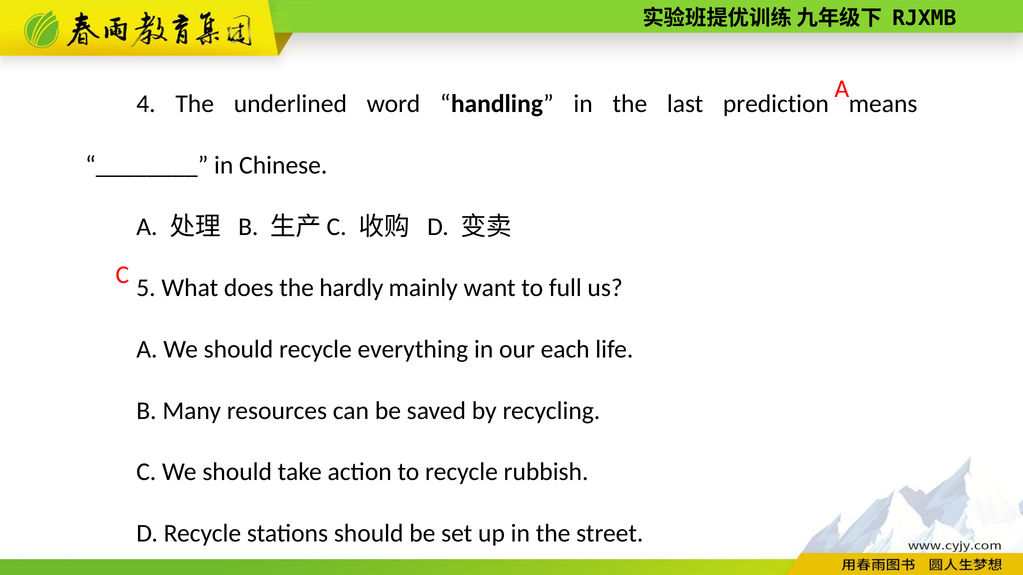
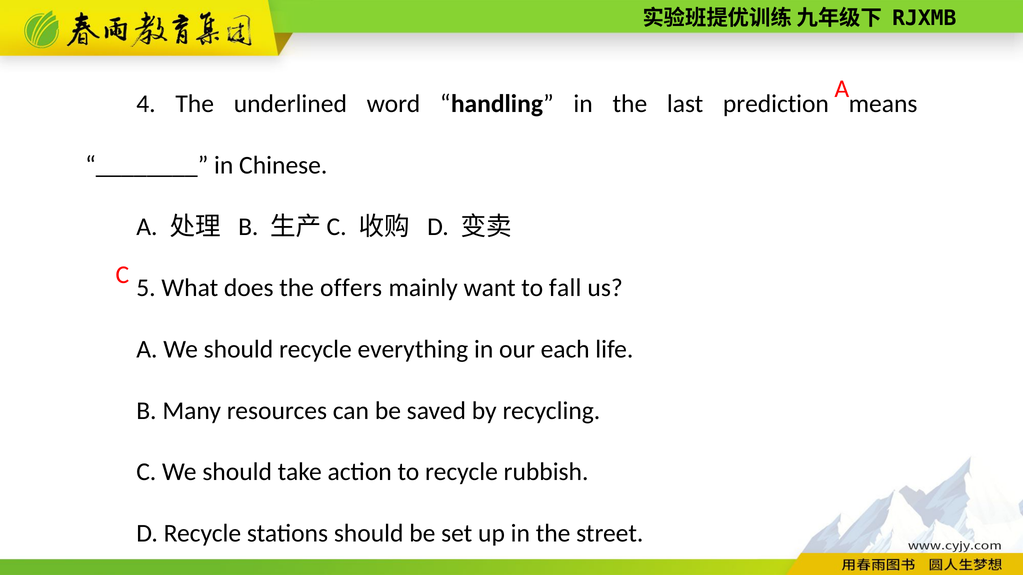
hardly: hardly -> offers
full: full -> fall
